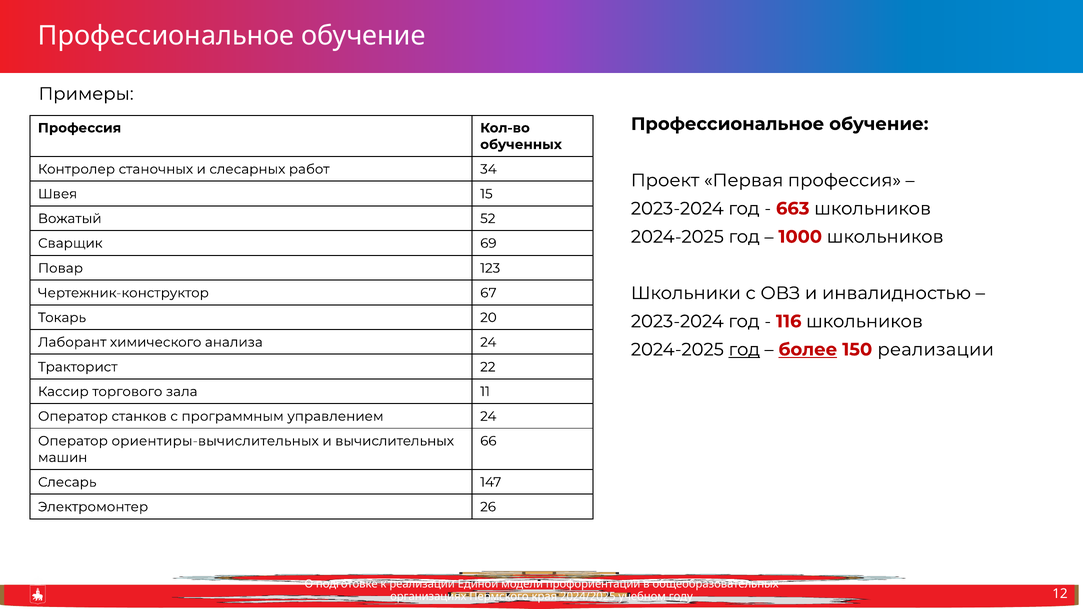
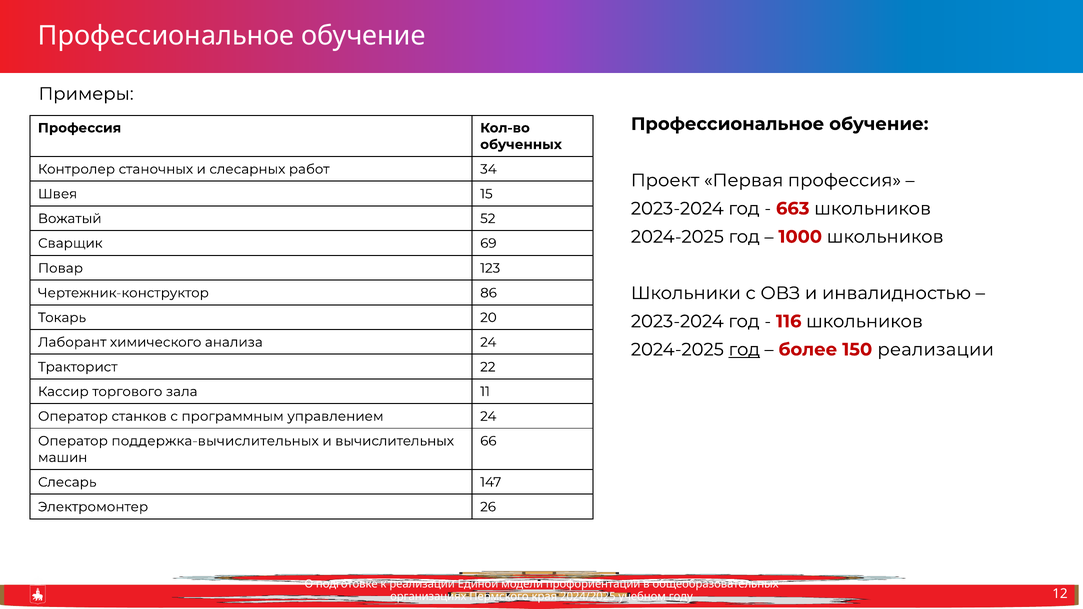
67: 67 -> 86
более underline: present -> none
ориентиры-вычислительных: ориентиры-вычислительных -> поддержка-вычислительных
